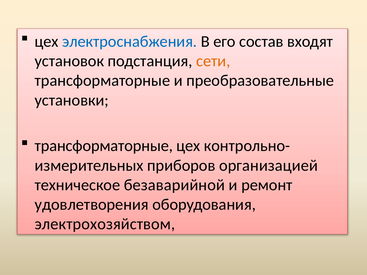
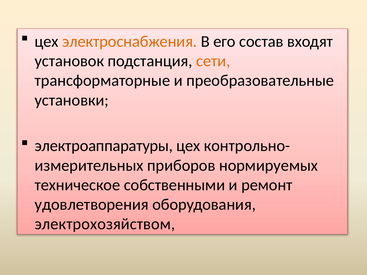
электроснабжения colour: blue -> orange
трансформаторные at (104, 146): трансформаторные -> электроаппаратуры
организацией: организацией -> нормируемых
безаварийной: безаварийной -> собственными
